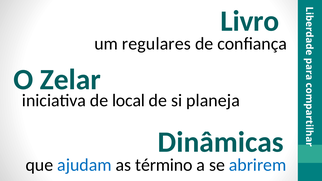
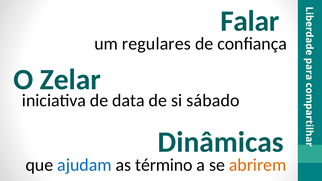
Livro: Livro -> Falar
local: local -> data
planeja: planeja -> sábado
abrirem colour: blue -> orange
